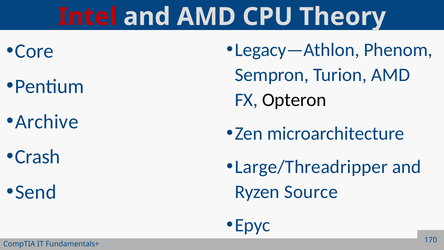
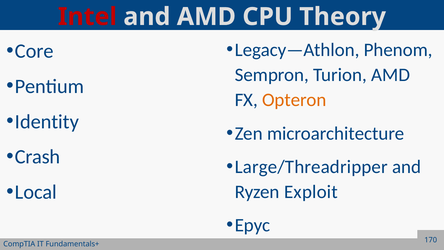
Opteron colour: black -> orange
Archive: Archive -> Identity
Send: Send -> Local
Source: Source -> Exploit
